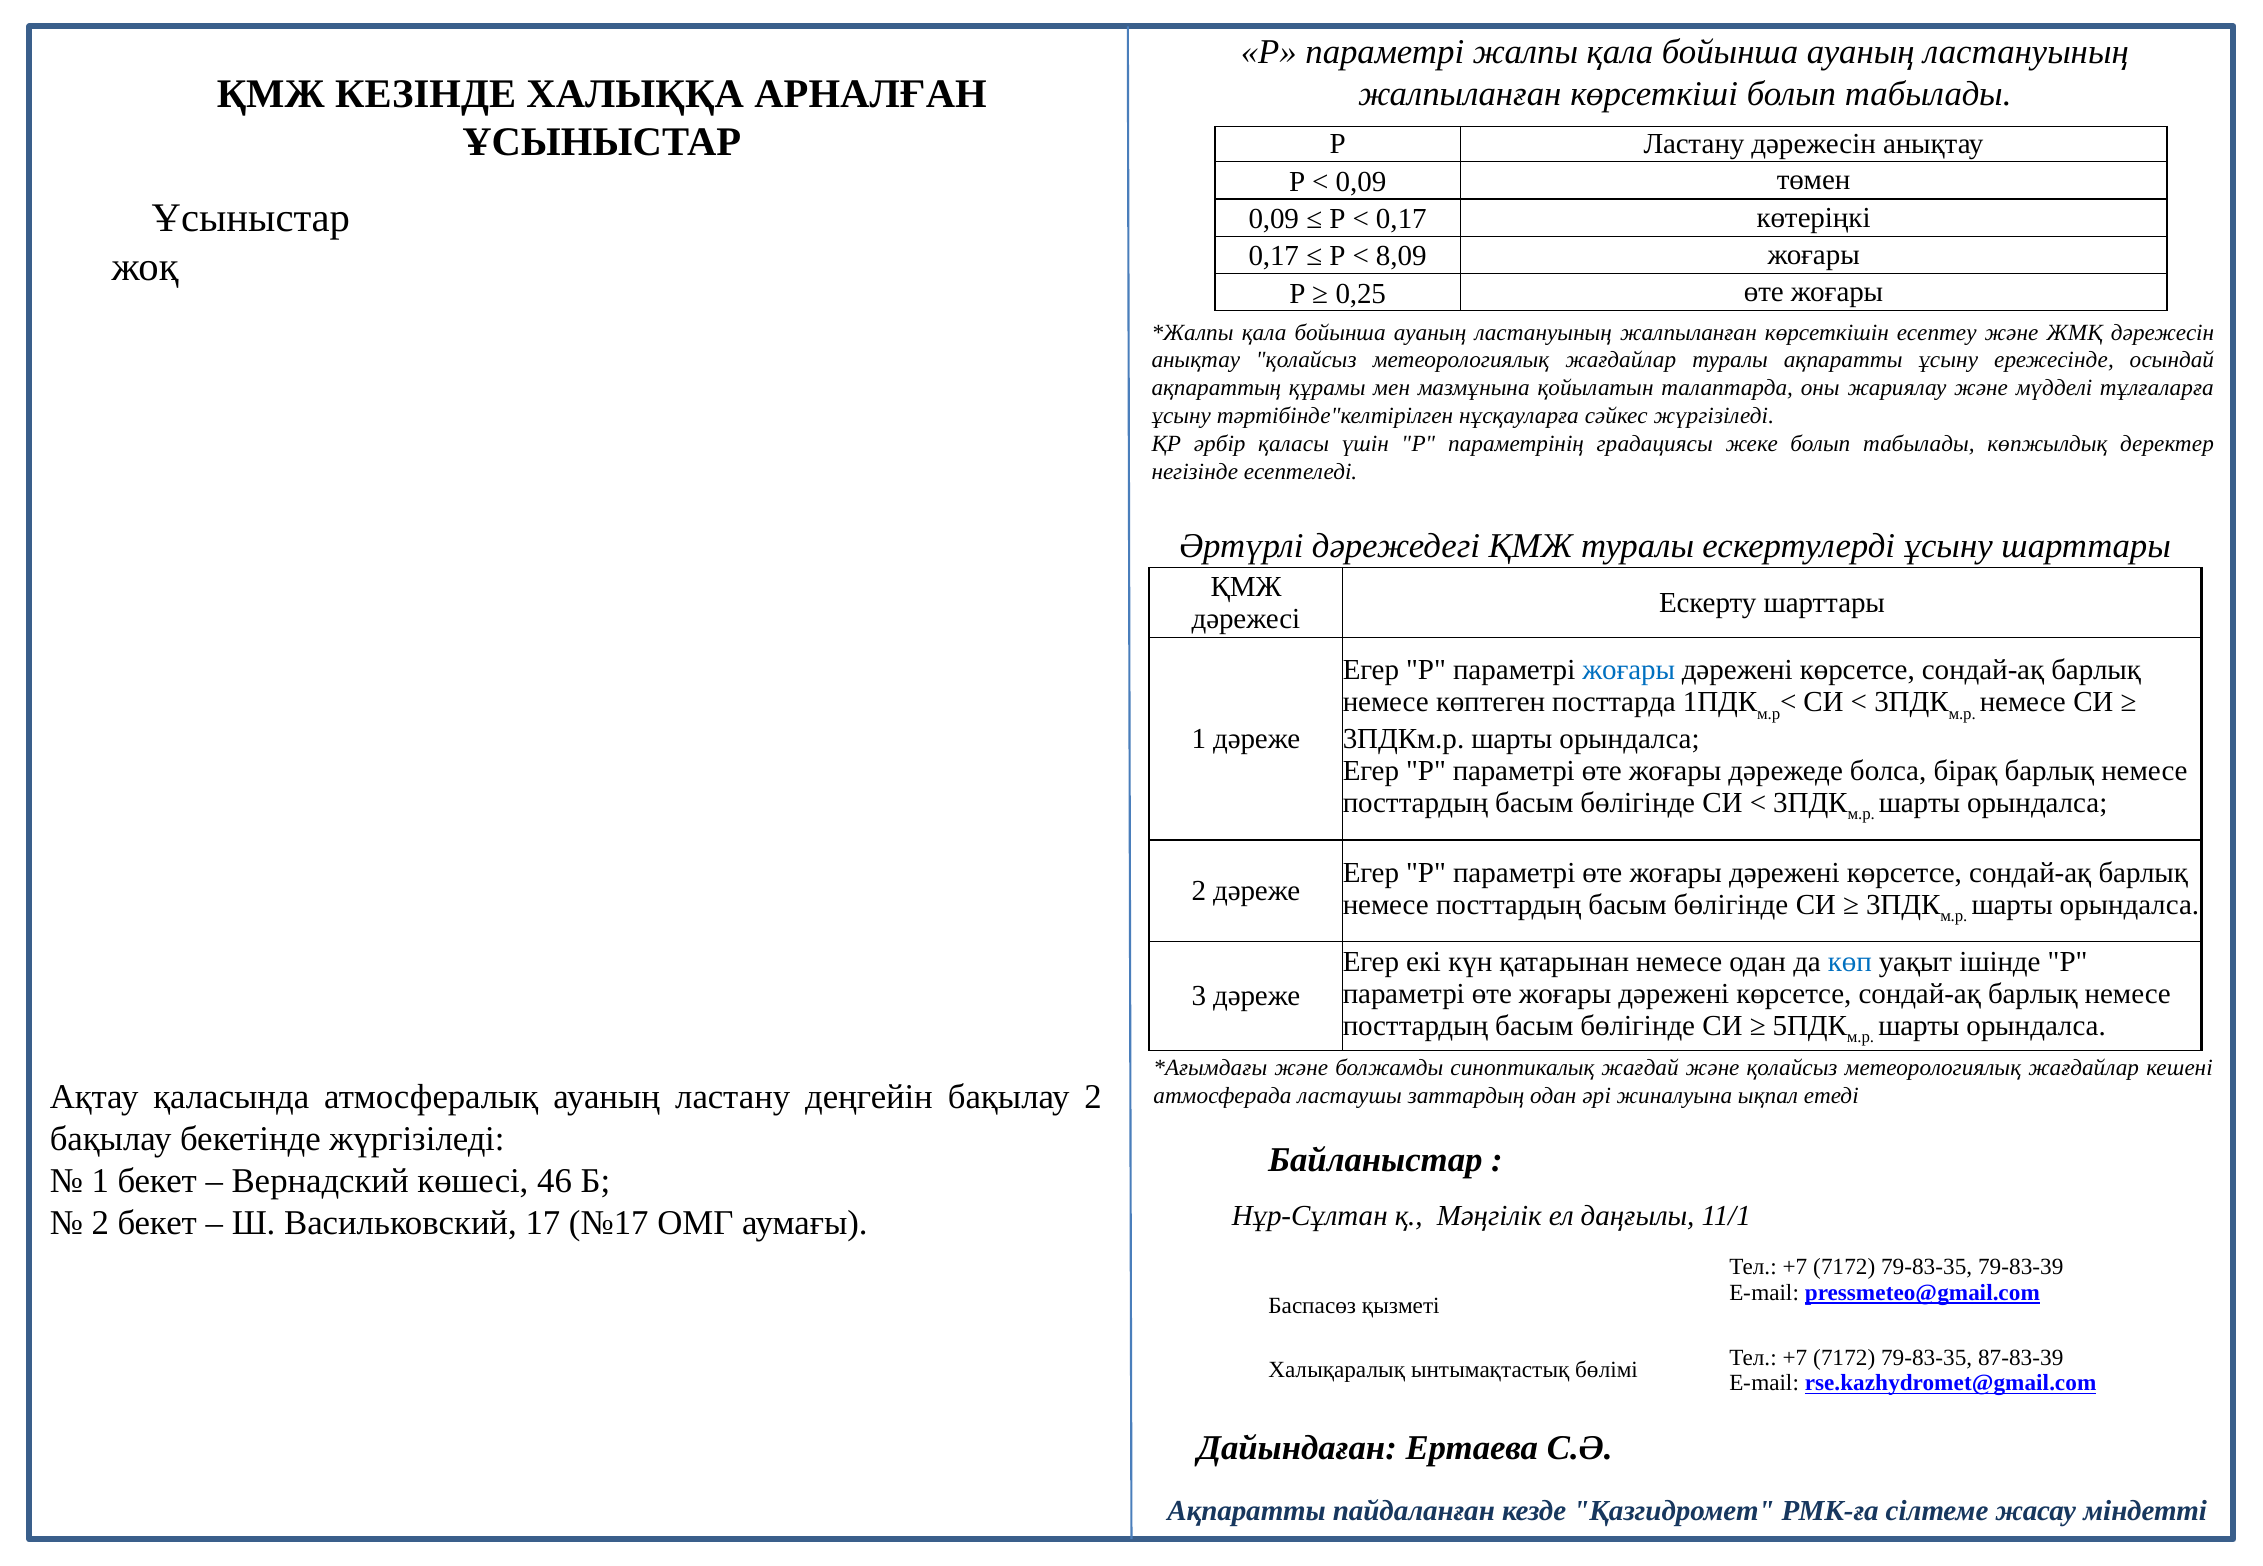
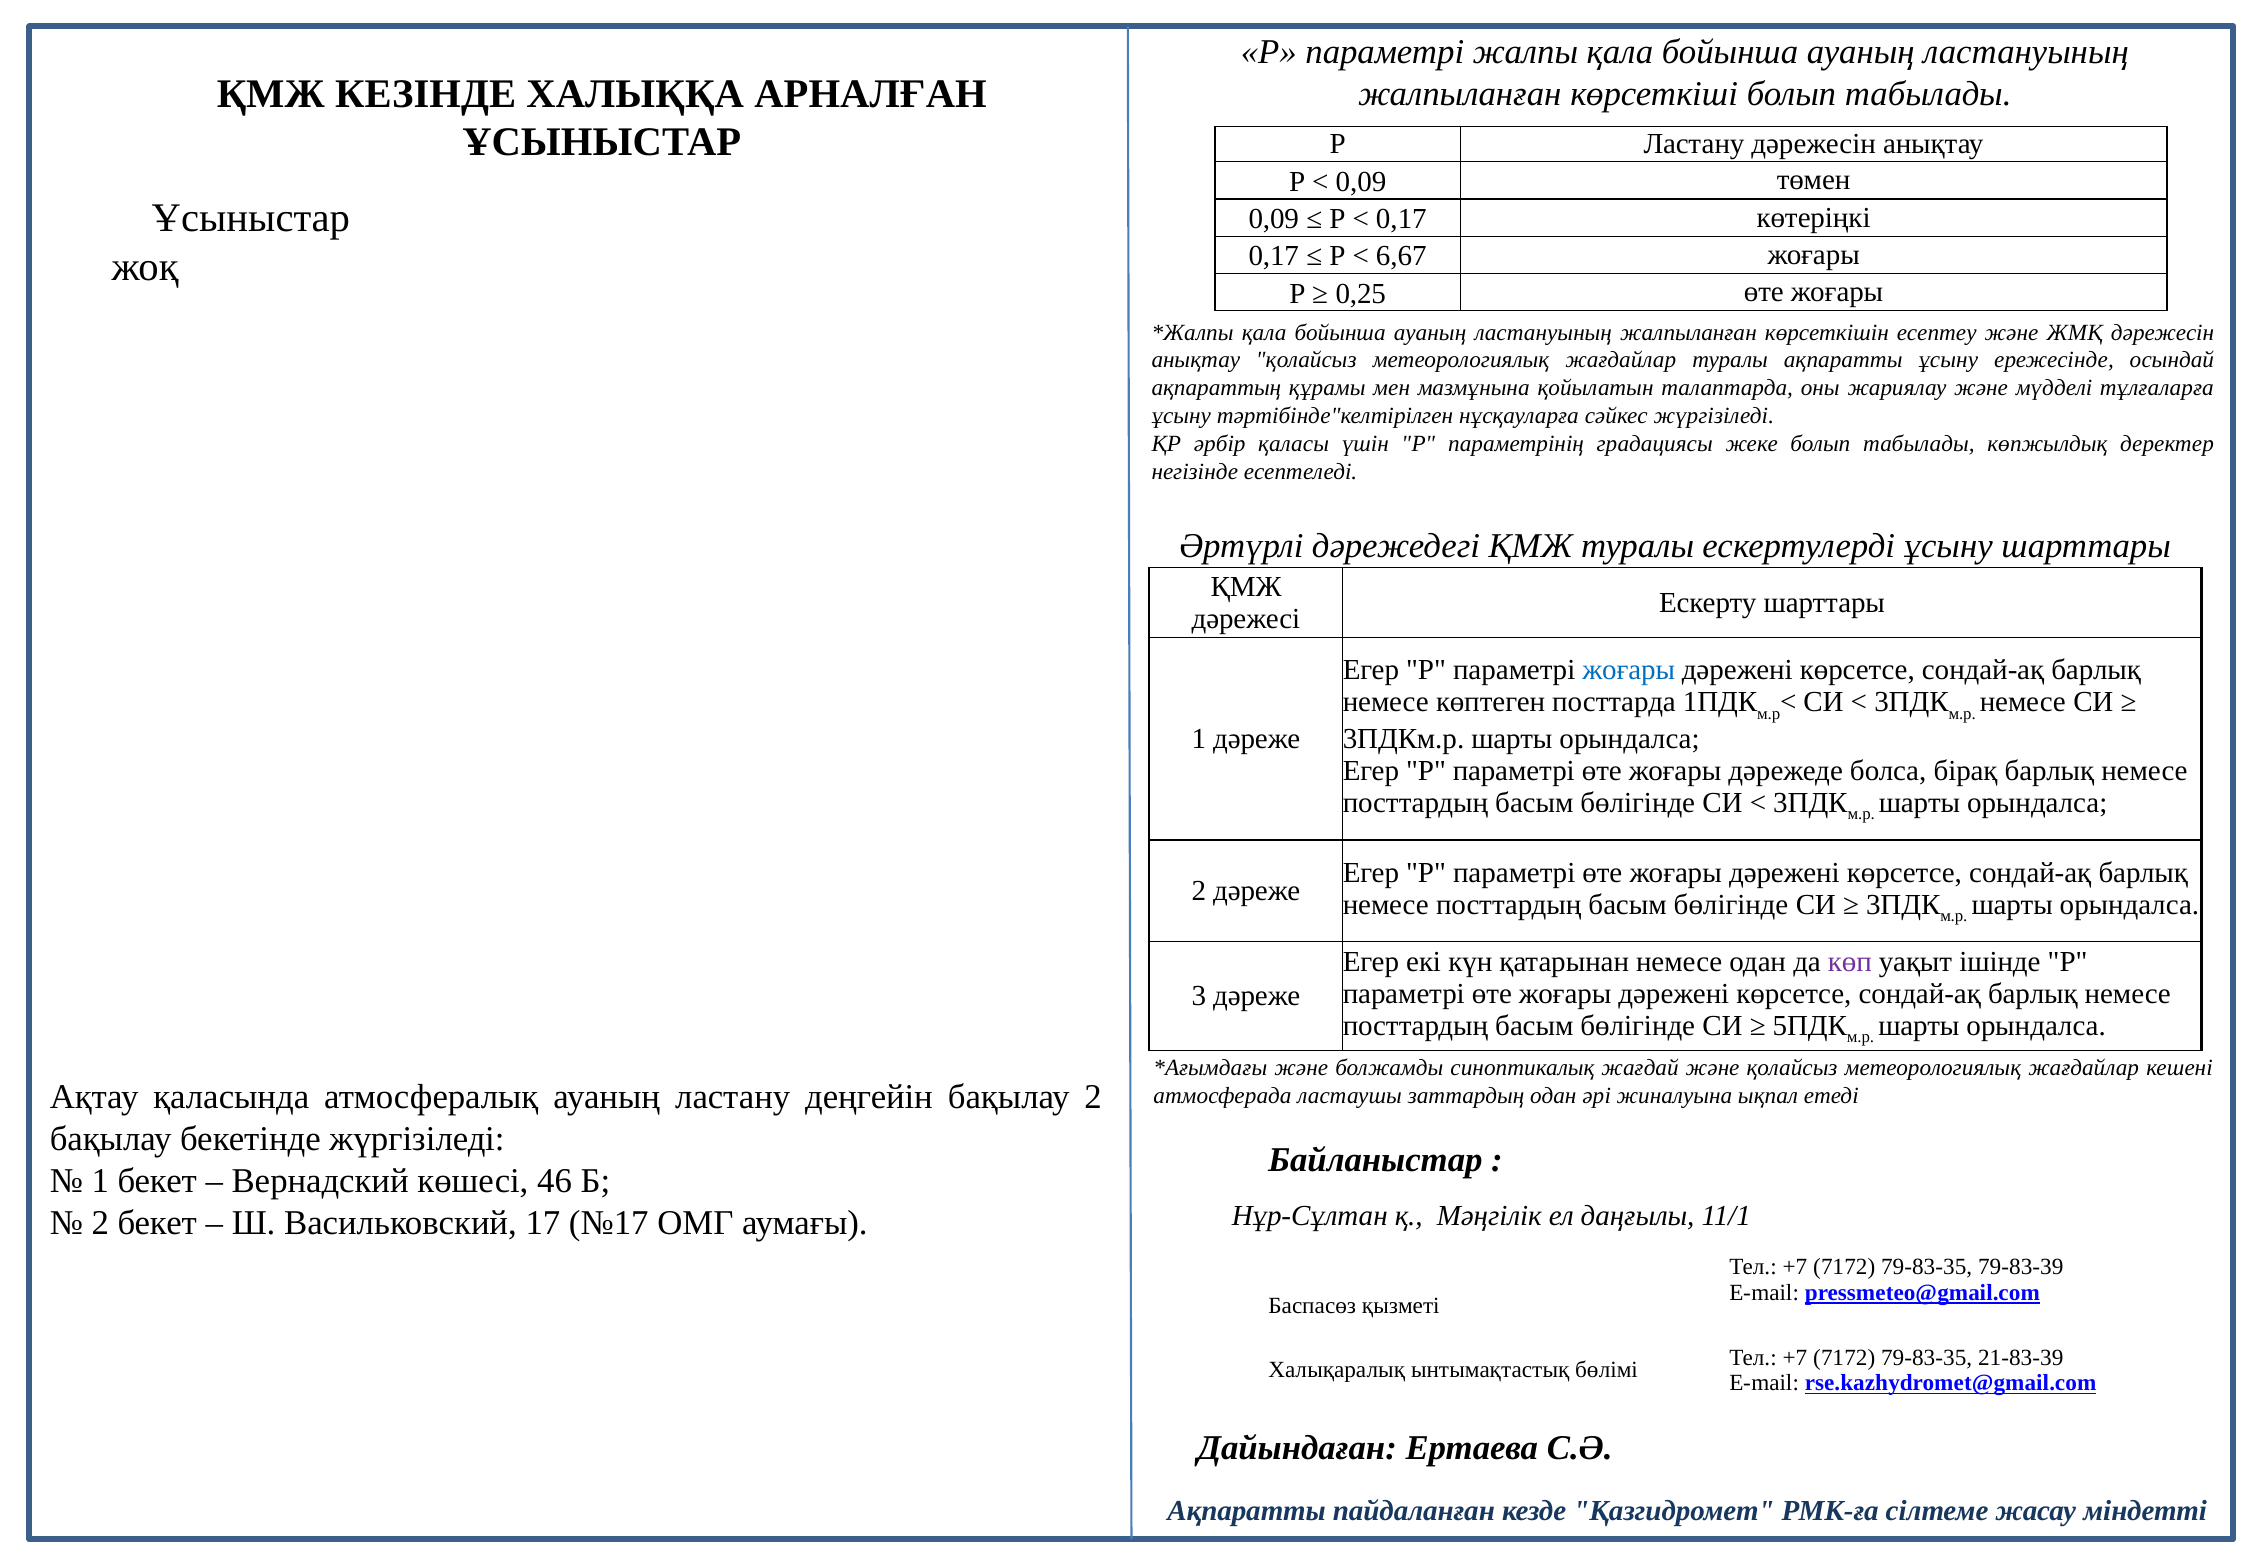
8,09: 8,09 -> 6,67
көп colour: blue -> purple
87-83-39: 87-83-39 -> 21-83-39
